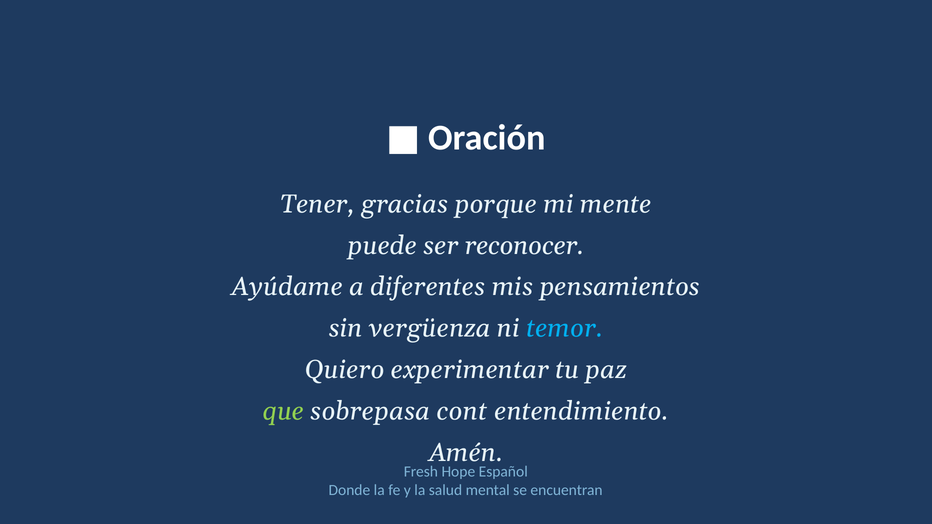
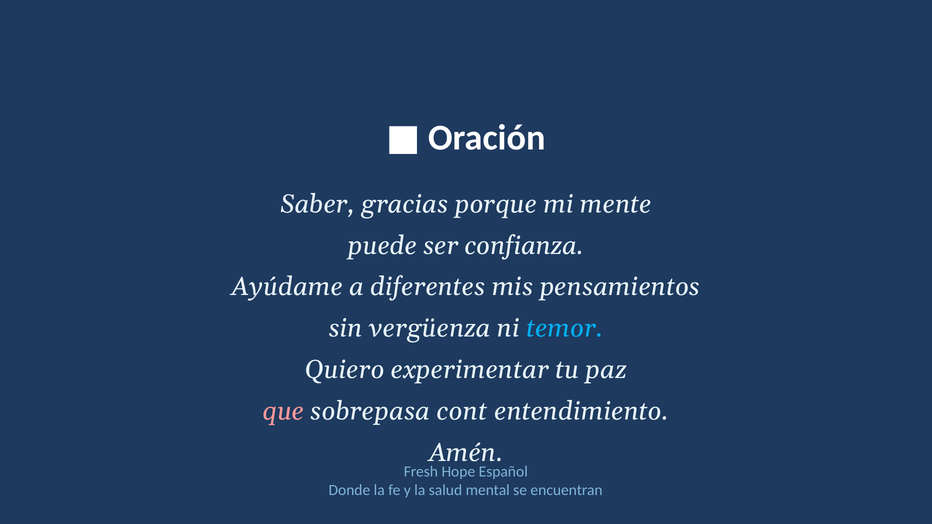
Tener: Tener -> Saber
reconocer: reconocer -> confianza
que colour: light green -> pink
